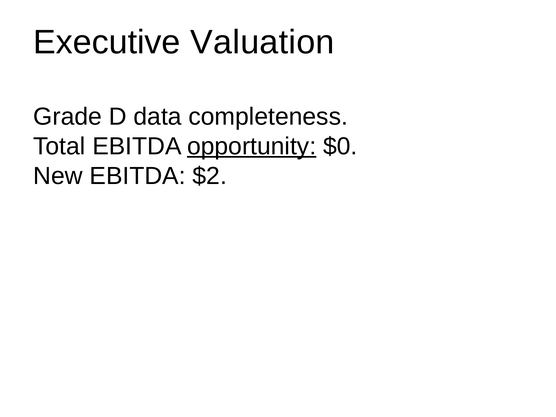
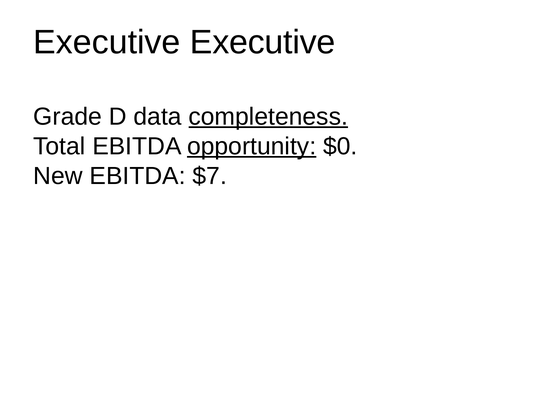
Executive Valuation: Valuation -> Executive
completeness underline: none -> present
$2: $2 -> $7
